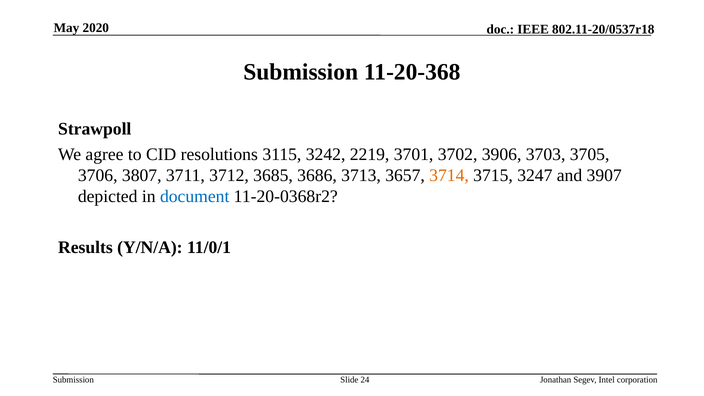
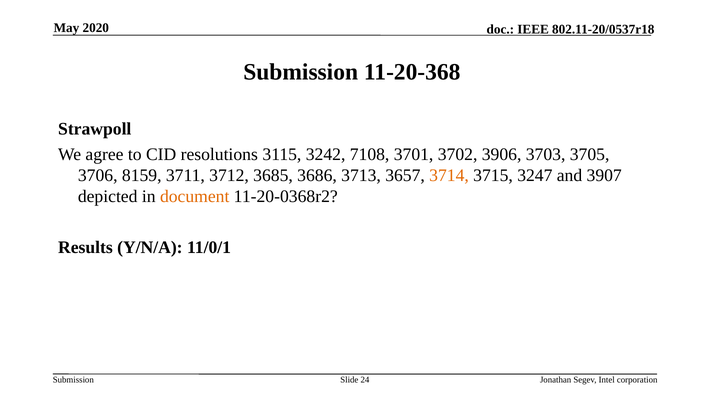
2219: 2219 -> 7108
3807: 3807 -> 8159
document colour: blue -> orange
